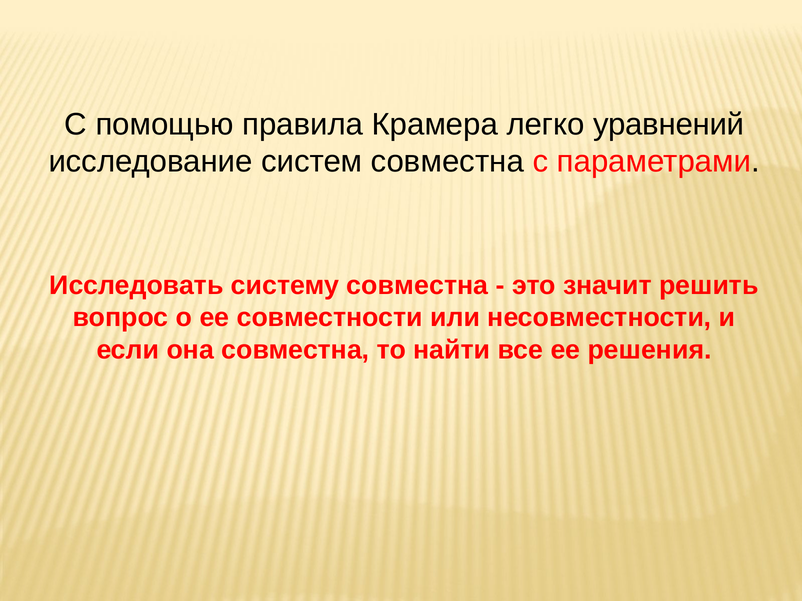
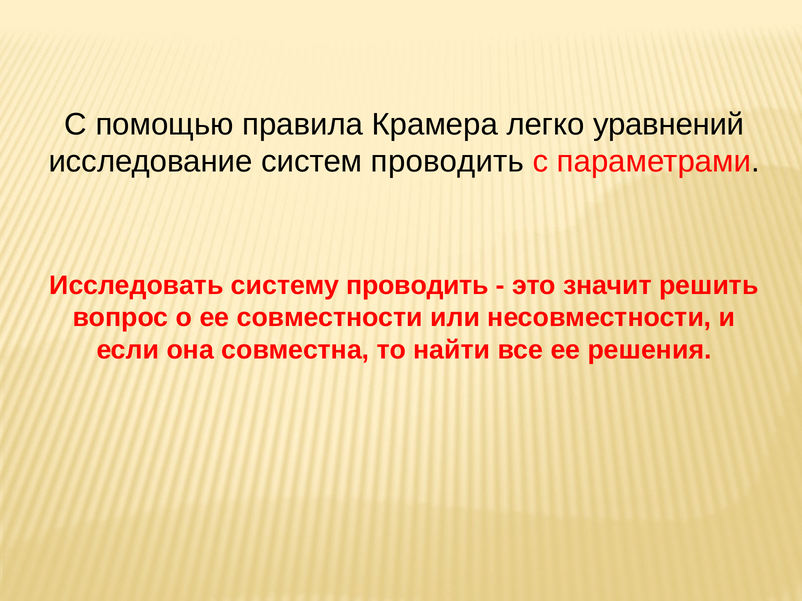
систем совместна: совместна -> проводить
систему совместна: совместна -> проводить
